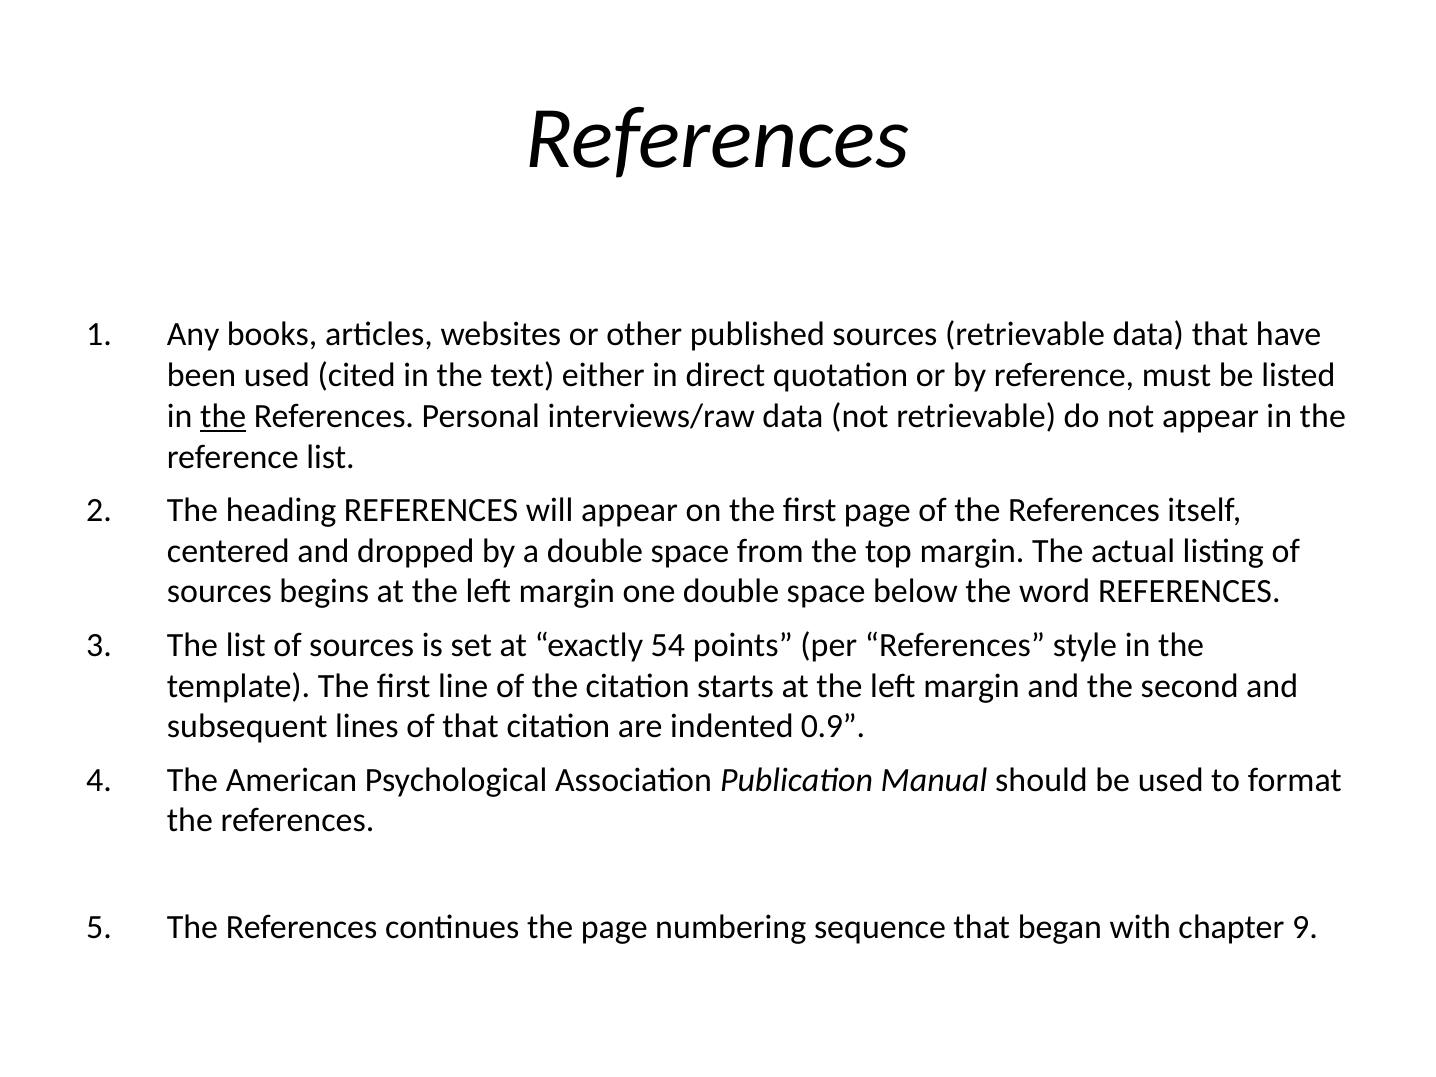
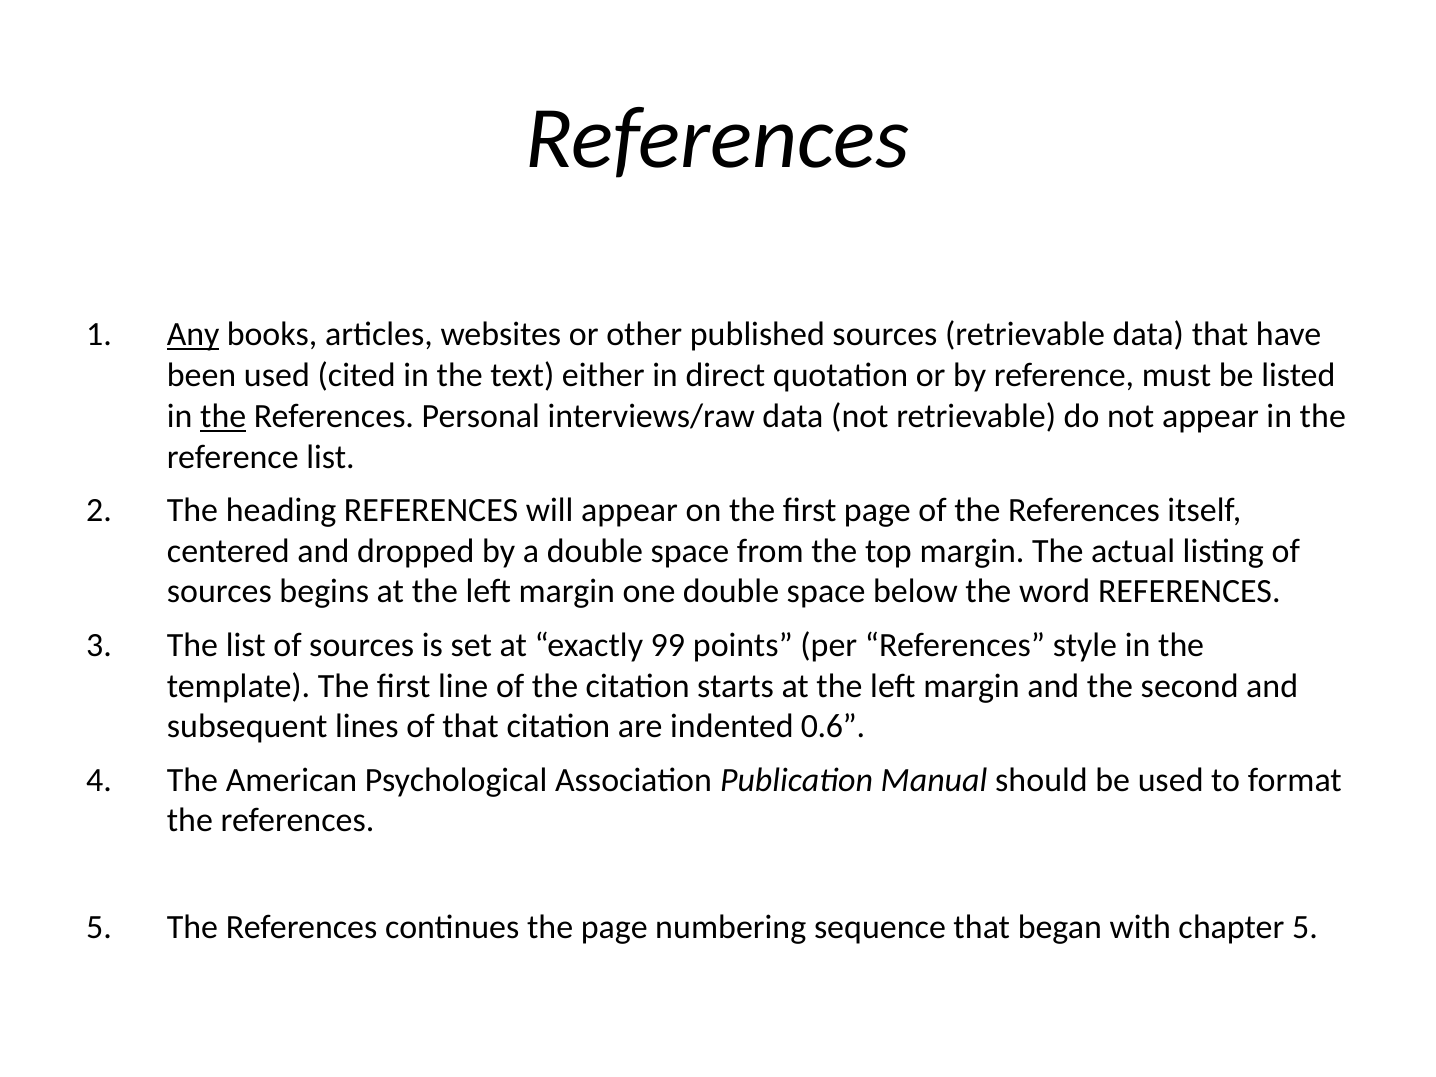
Any underline: none -> present
54: 54 -> 99
0.9: 0.9 -> 0.6
chapter 9: 9 -> 5
